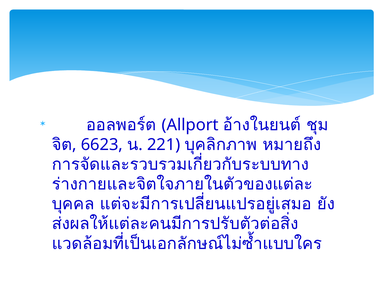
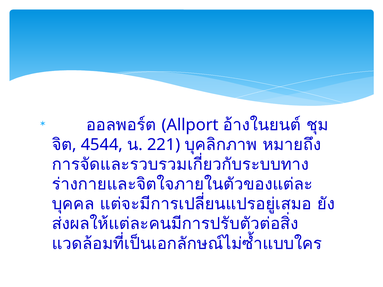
6623: 6623 -> 4544
